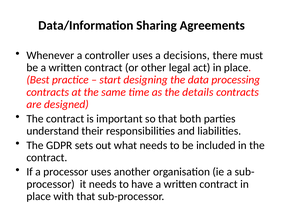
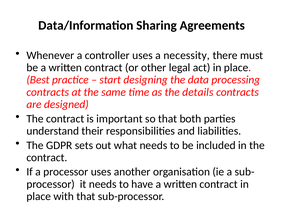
decisions: decisions -> necessity
